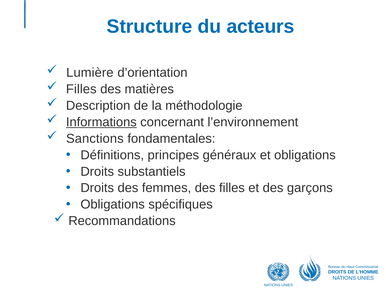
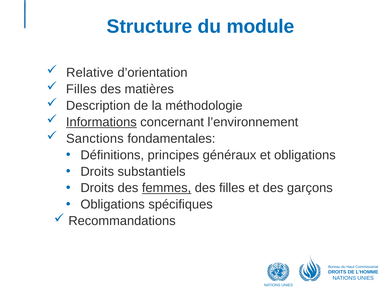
acteurs: acteurs -> module
Lumière: Lumière -> Relative
femmes underline: none -> present
